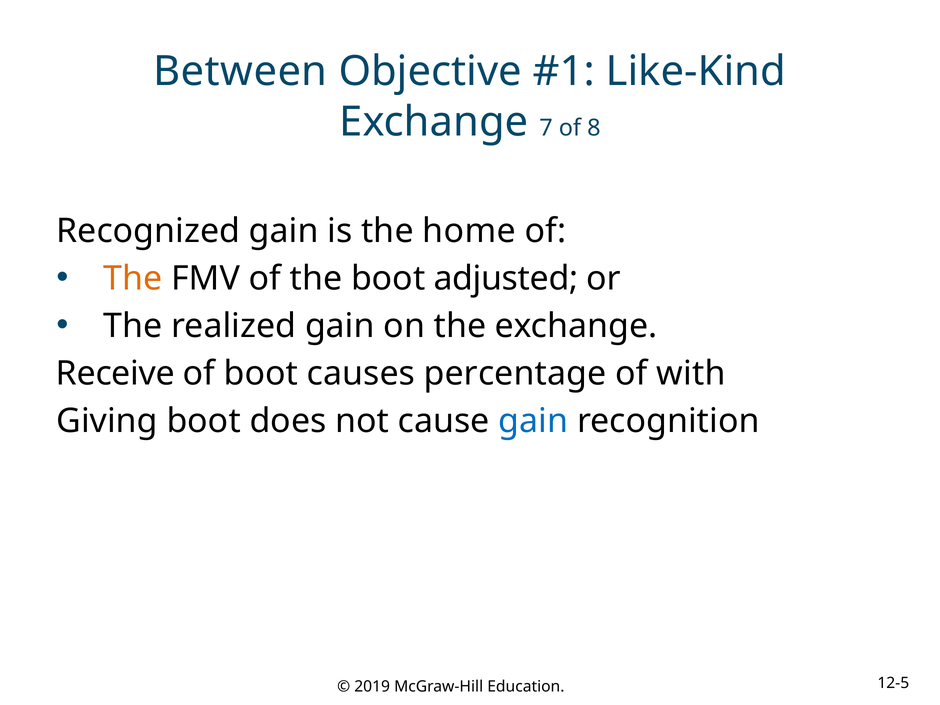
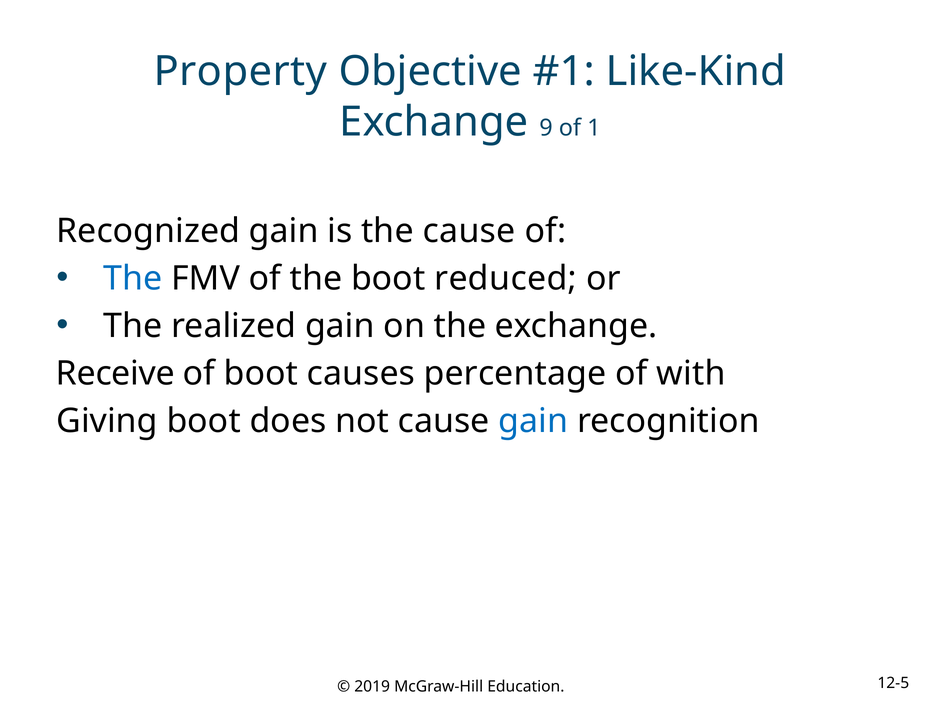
Between: Between -> Property
7: 7 -> 9
8: 8 -> 1
the home: home -> cause
The at (133, 279) colour: orange -> blue
adjusted: adjusted -> reduced
